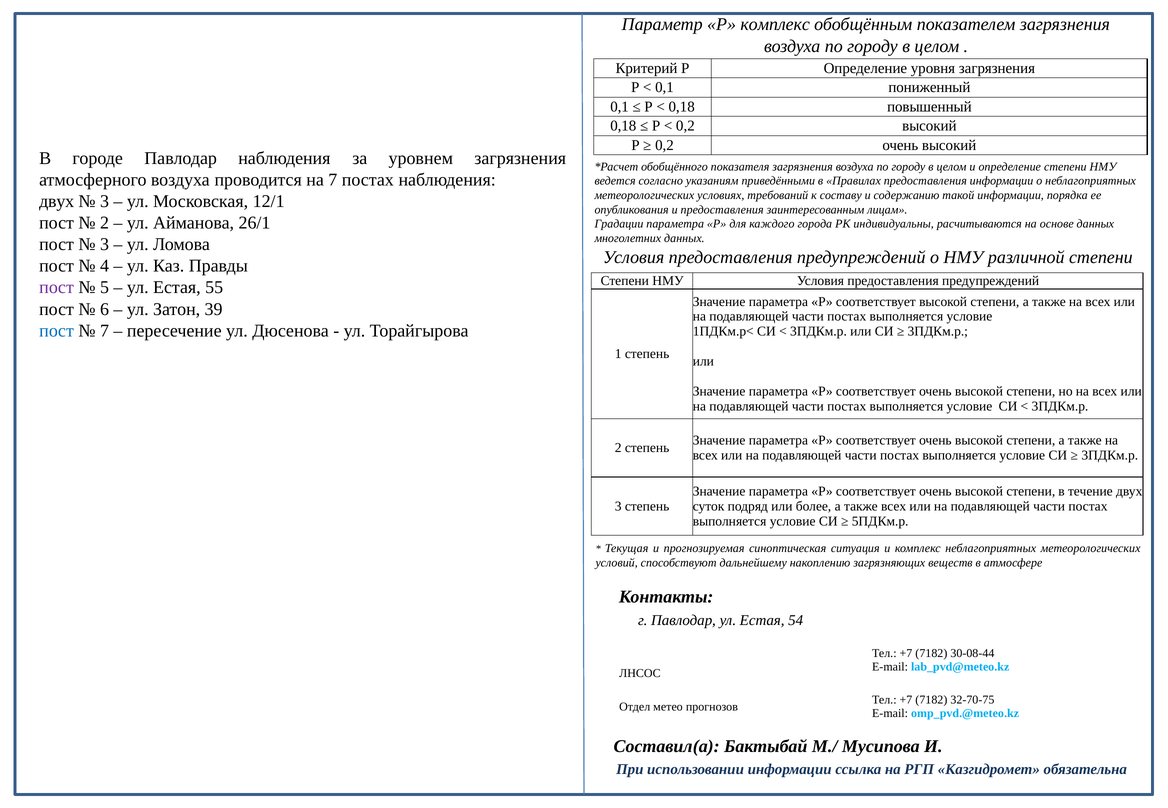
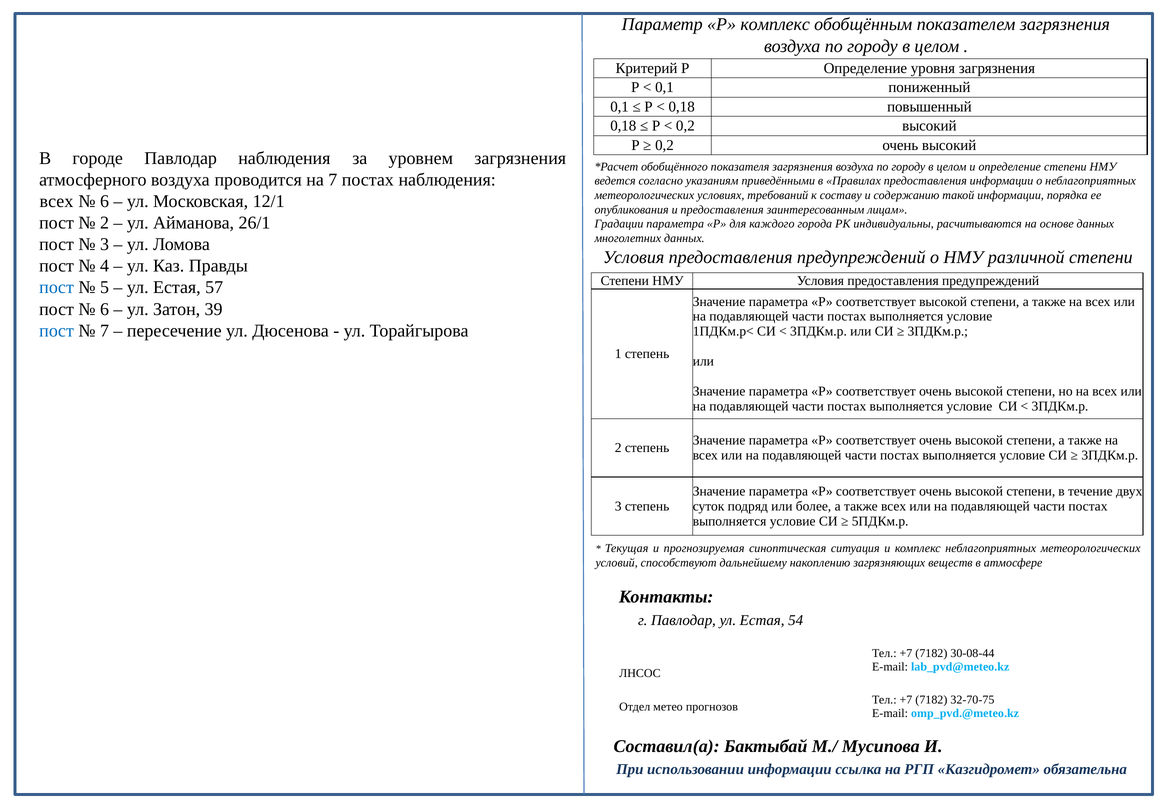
двух at (57, 202): двух -> всех
3 at (105, 202): 3 -> 6
пост at (57, 288) colour: purple -> blue
55: 55 -> 57
